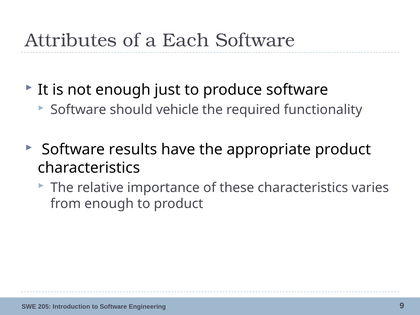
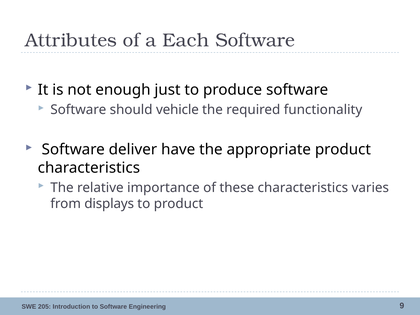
results: results -> deliver
from enough: enough -> displays
